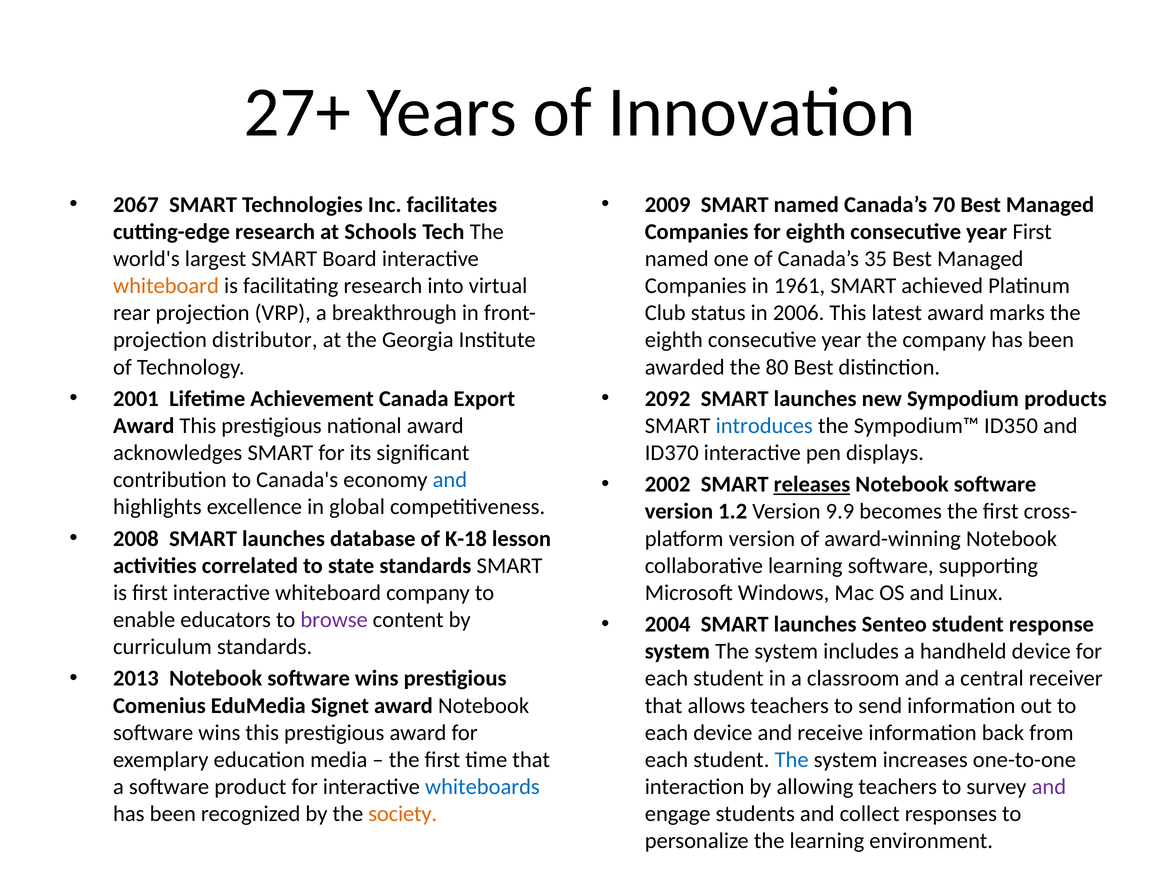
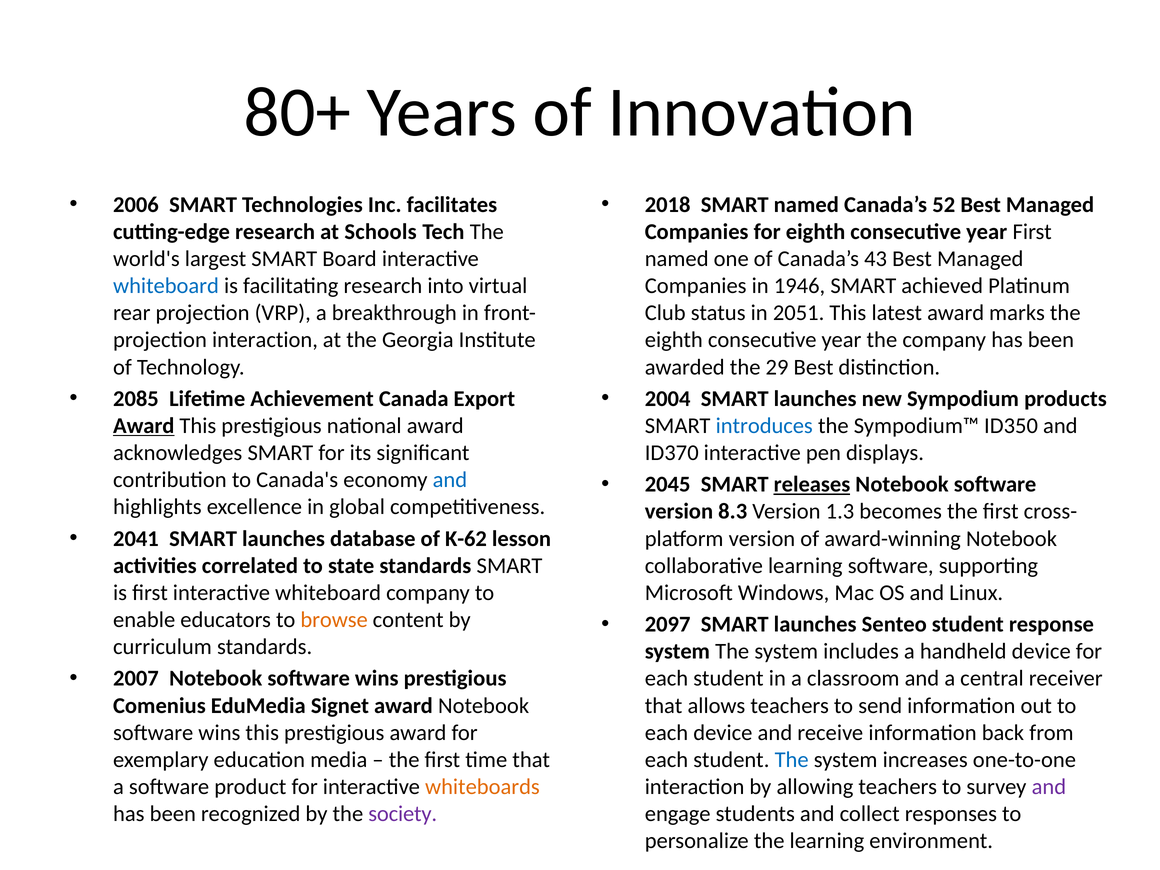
27+: 27+ -> 80+
2067: 2067 -> 2006
2009: 2009 -> 2018
70: 70 -> 52
35: 35 -> 43
whiteboard at (166, 286) colour: orange -> blue
1961: 1961 -> 1946
2006: 2006 -> 2051
projection distributor: distributor -> interaction
80: 80 -> 29
2001: 2001 -> 2085
2092: 2092 -> 2004
Award at (144, 426) underline: none -> present
2002: 2002 -> 2045
1.2: 1.2 -> 8.3
9.9: 9.9 -> 1.3
2008: 2008 -> 2041
K-18: K-18 -> K-62
browse colour: purple -> orange
2004: 2004 -> 2097
2013: 2013 -> 2007
whiteboards colour: blue -> orange
society colour: orange -> purple
